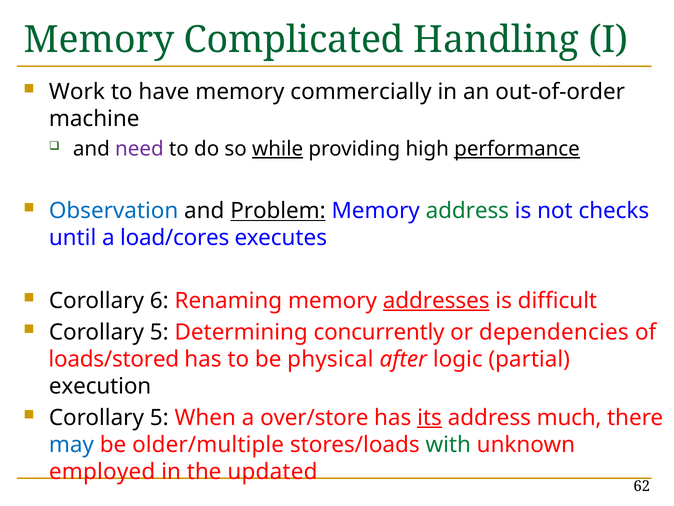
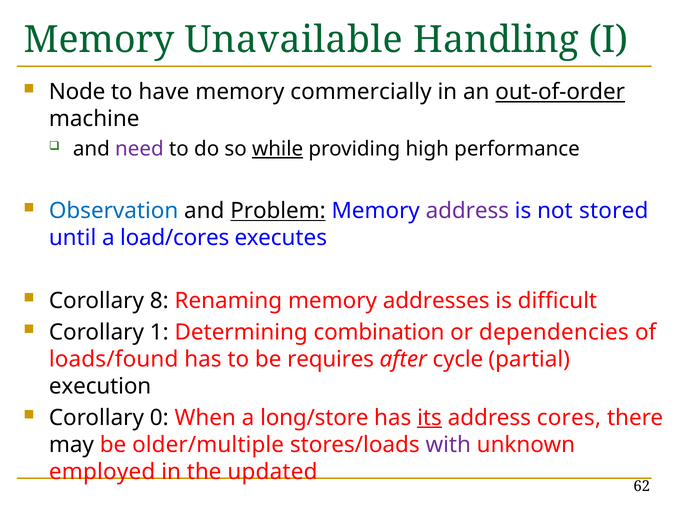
Complicated: Complicated -> Unavailable
Work: Work -> Node
out-of-order underline: none -> present
performance underline: present -> none
address at (467, 211) colour: green -> purple
checks: checks -> stored
6: 6 -> 8
addresses underline: present -> none
5 at (159, 332): 5 -> 1
concurrently: concurrently -> combination
loads/stored: loads/stored -> loads/found
physical: physical -> requires
logic: logic -> cycle
5 at (159, 417): 5 -> 0
over/store: over/store -> long/store
much: much -> cores
may colour: blue -> black
with colour: green -> purple
